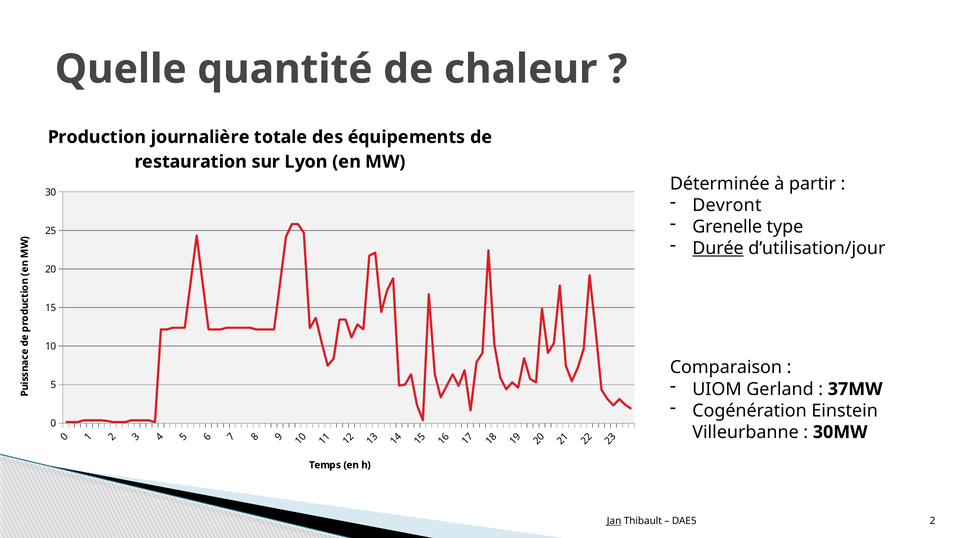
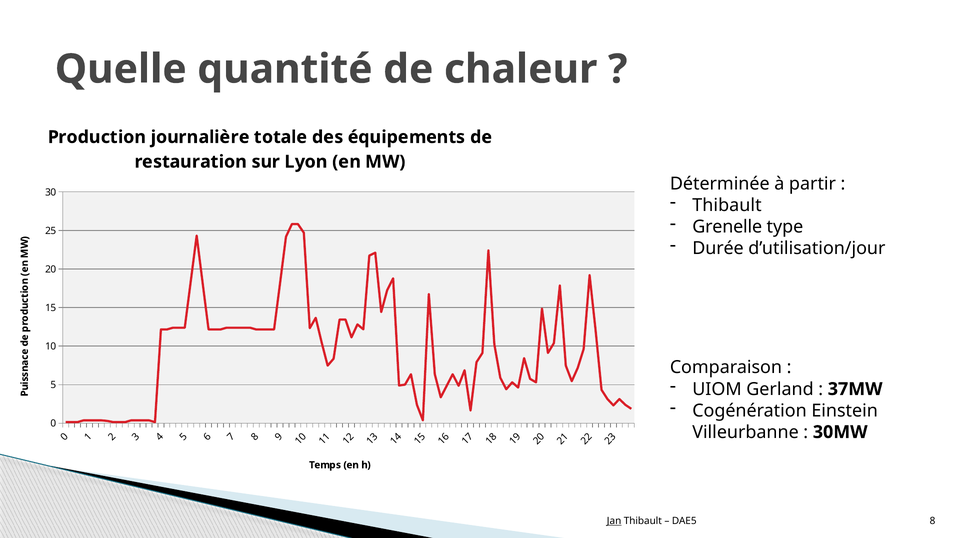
Devront at (727, 205): Devront -> Thibault
Durée underline: present -> none
DAE5 2: 2 -> 8
